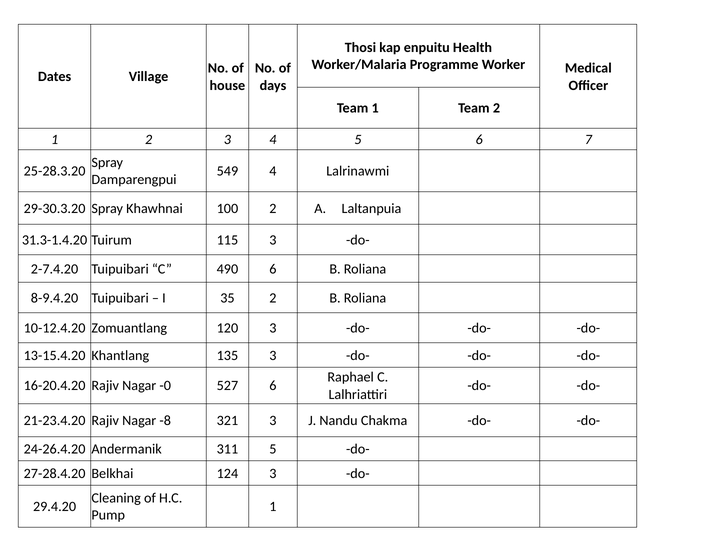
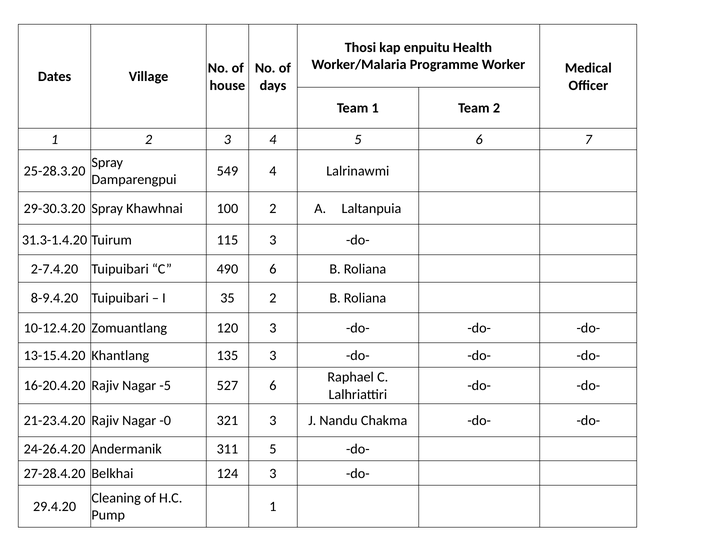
-0: -0 -> -5
-8: -8 -> -0
